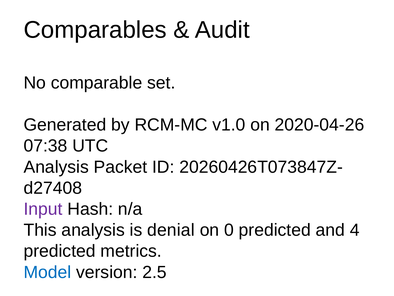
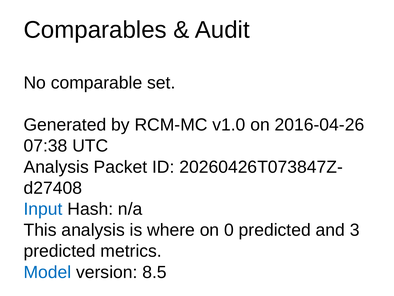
2020-04-26: 2020-04-26 -> 2016-04-26
Input colour: purple -> blue
denial: denial -> where
4: 4 -> 3
2.5: 2.5 -> 8.5
